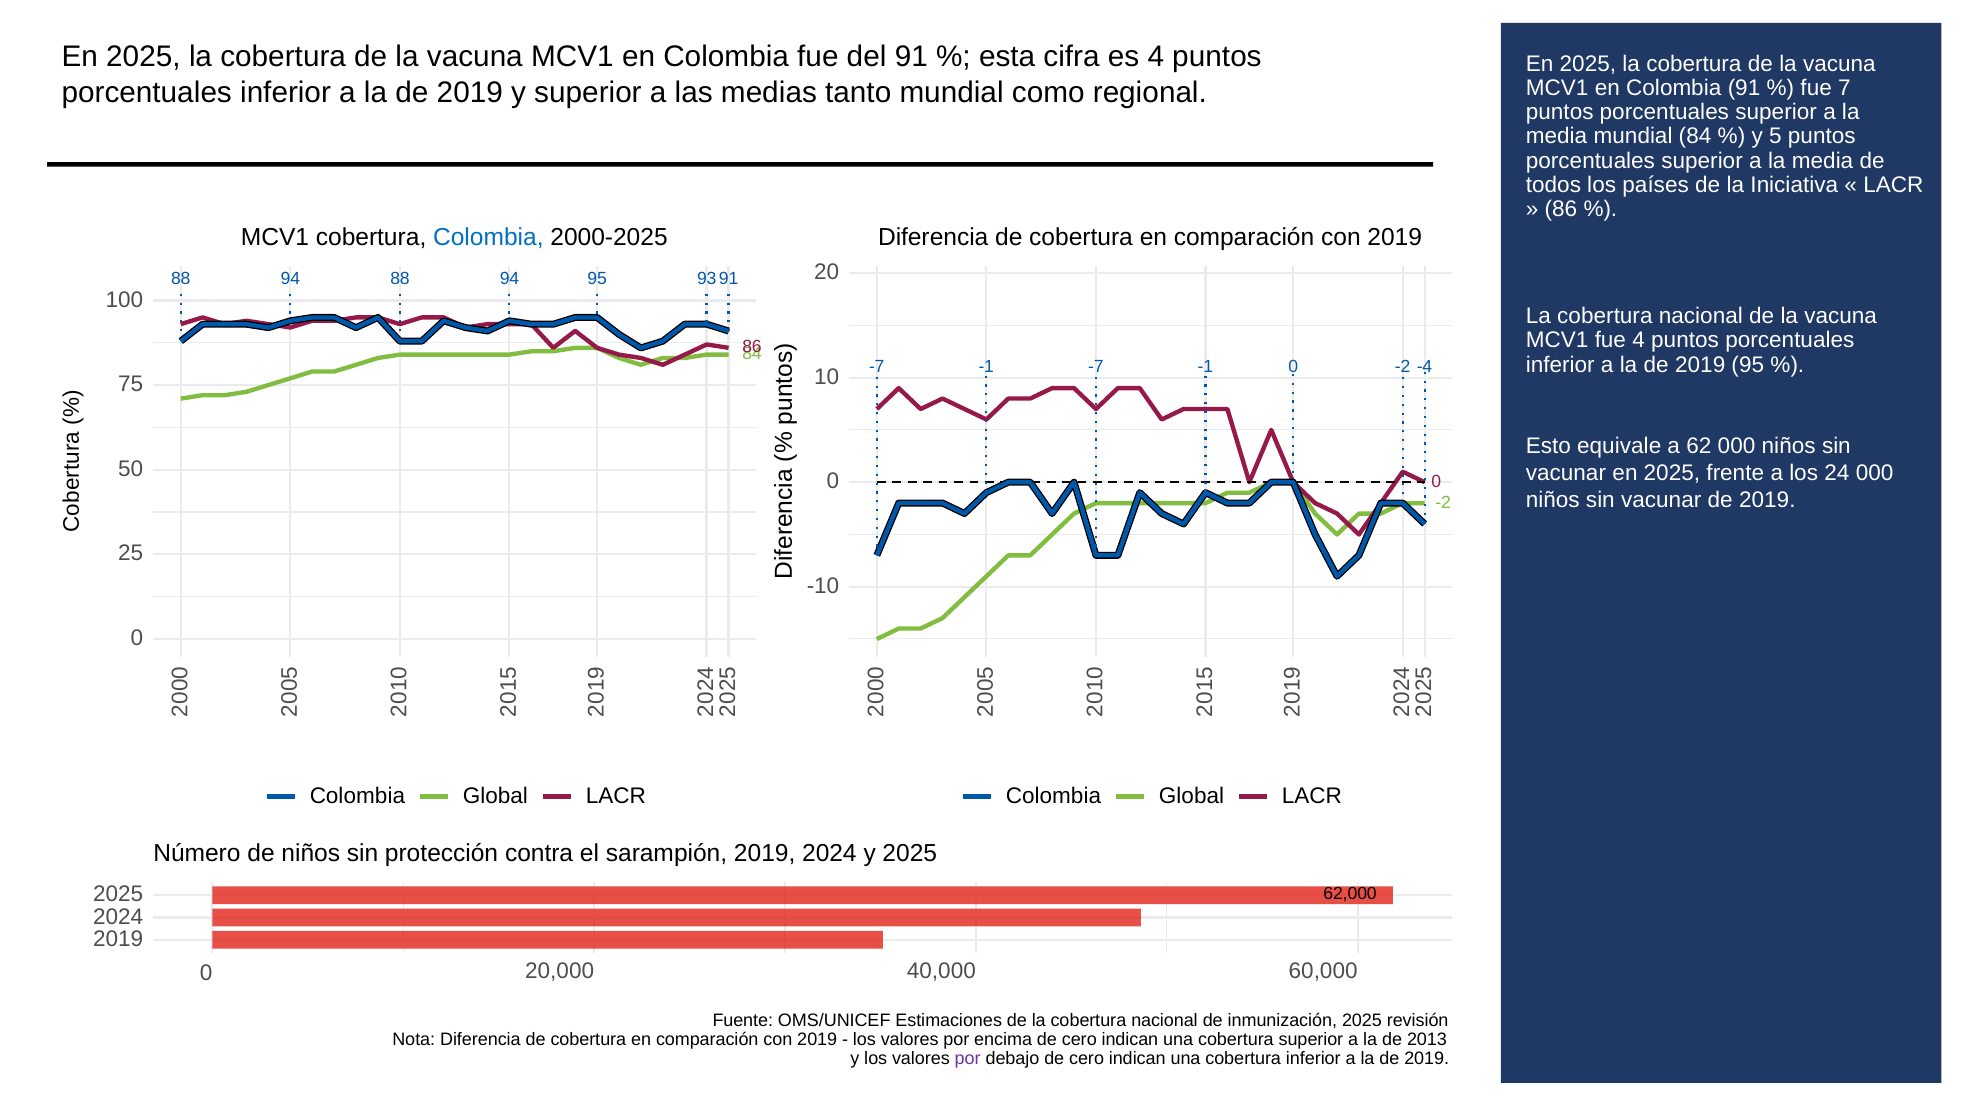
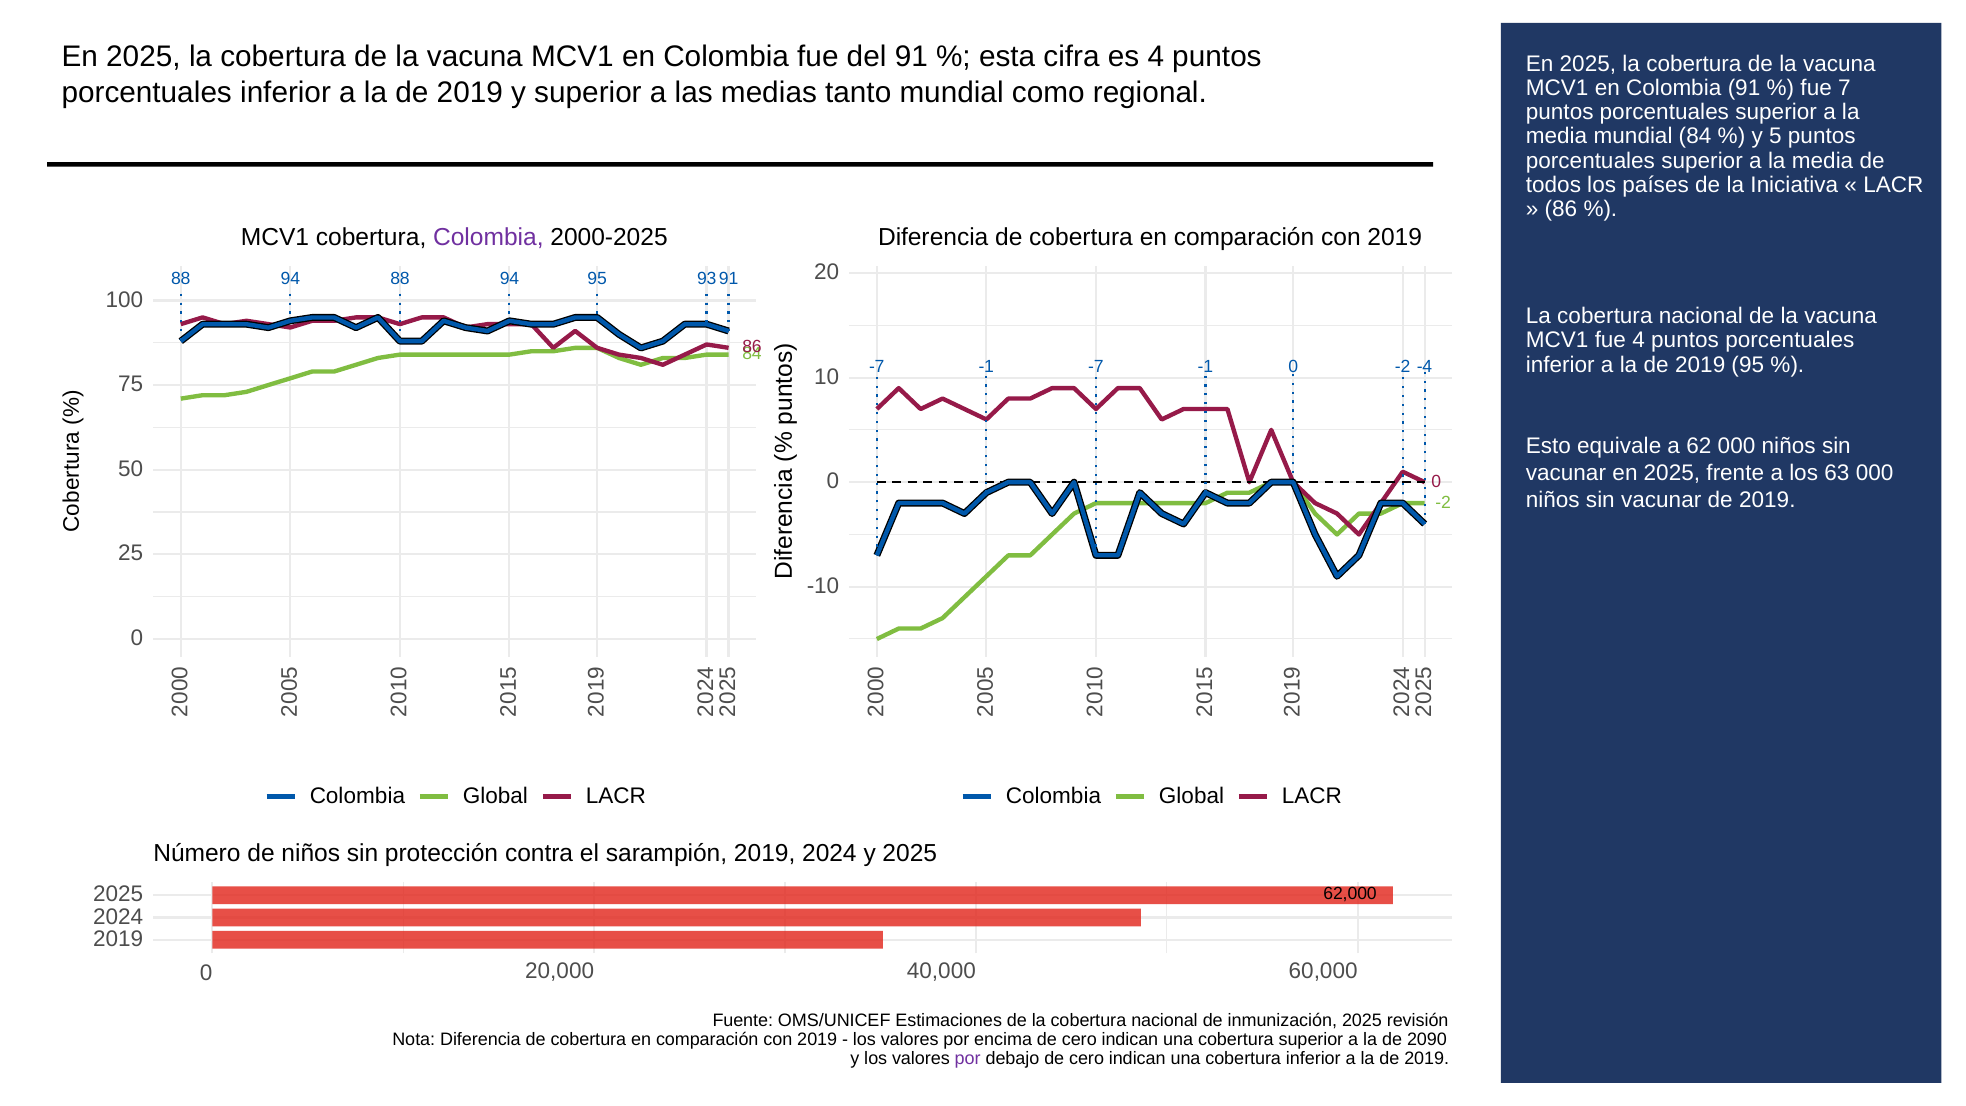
Colombia at (488, 238) colour: blue -> purple
24: 24 -> 63
2013: 2013 -> 2090
